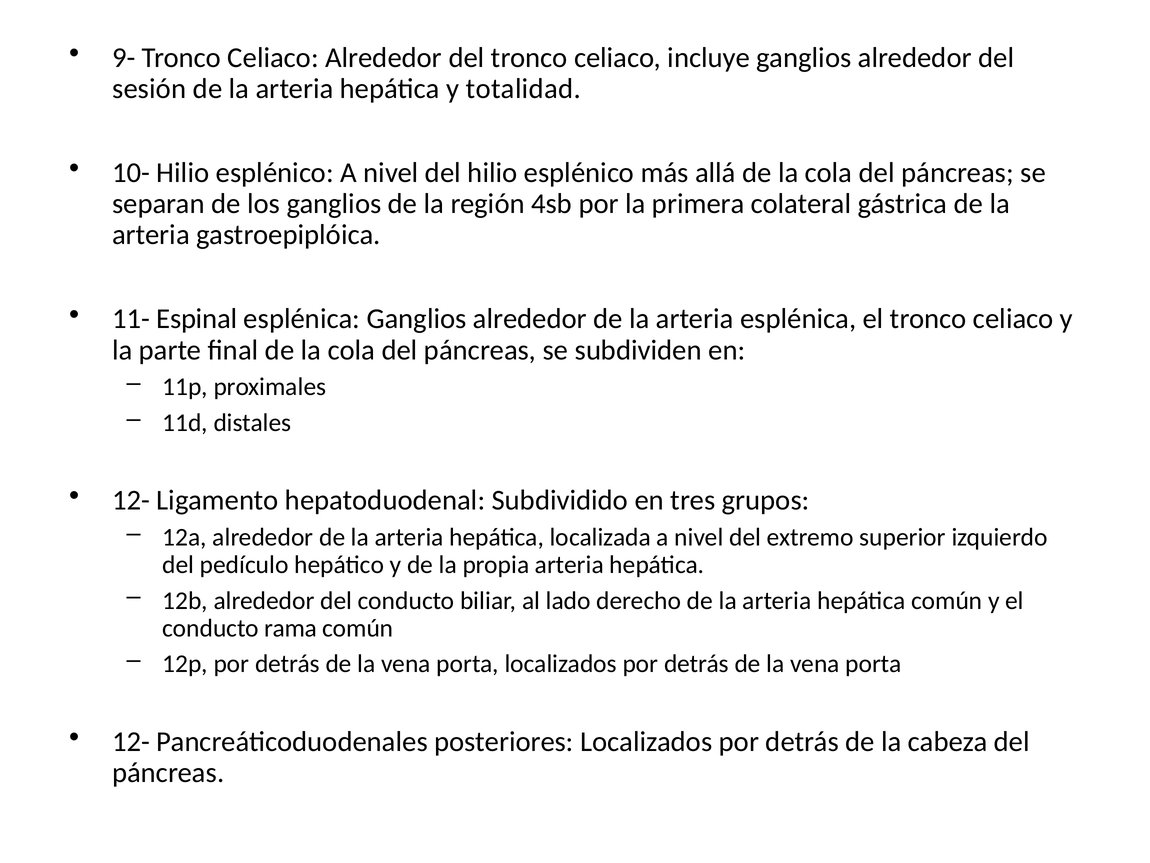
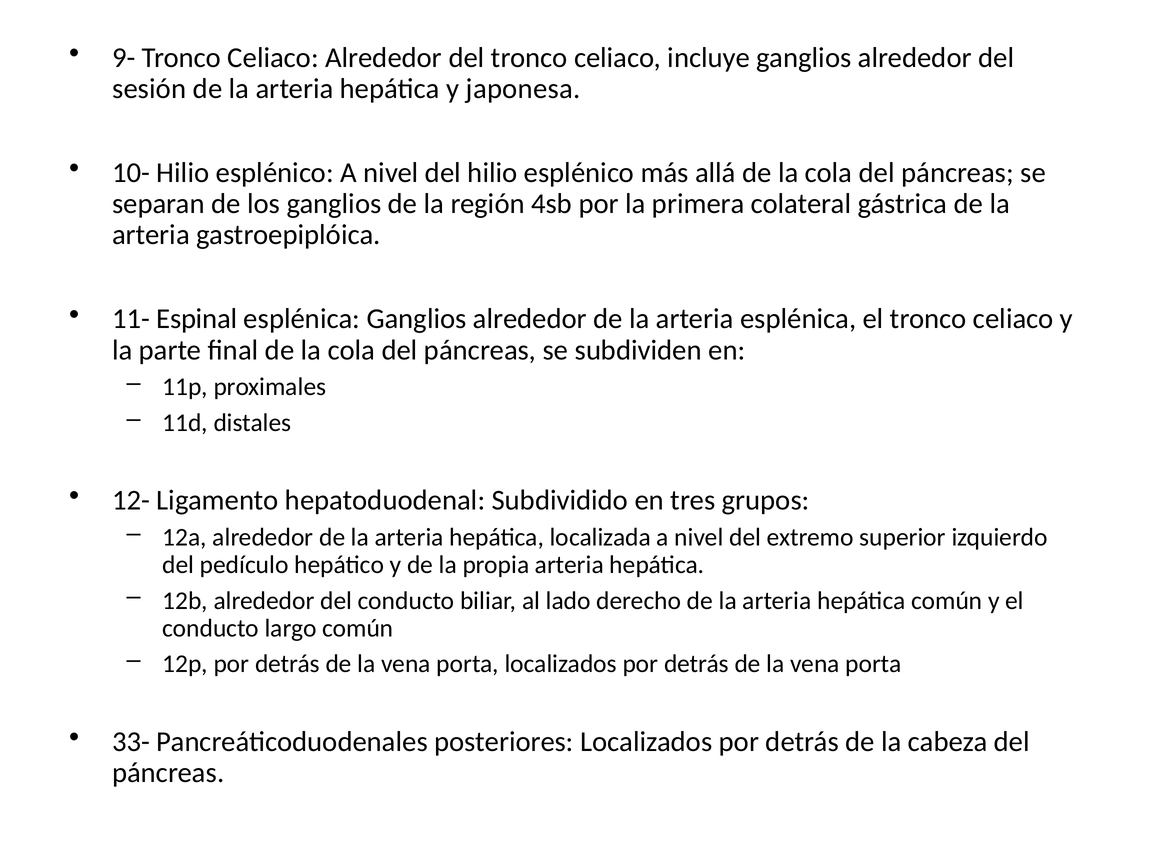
totalidad: totalidad -> japonesa
rama: rama -> largo
12- at (131, 741): 12- -> 33-
